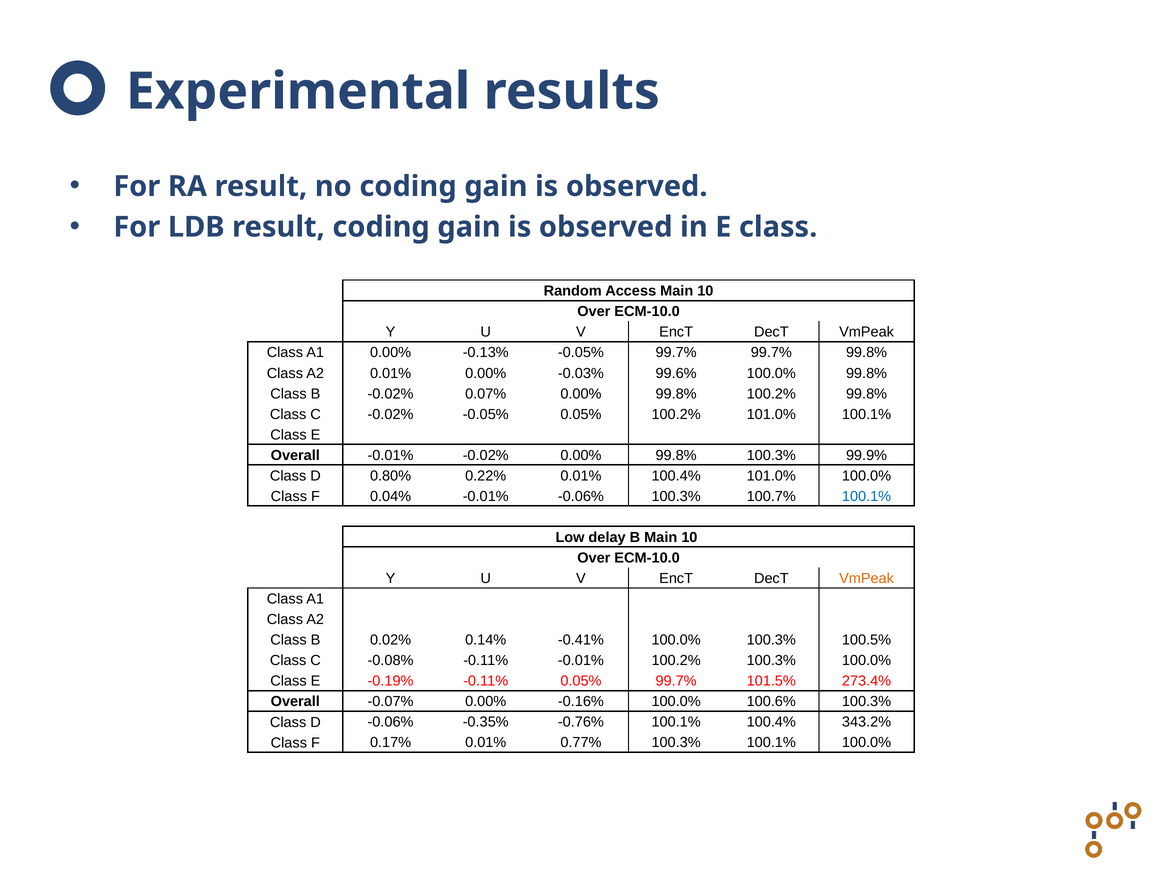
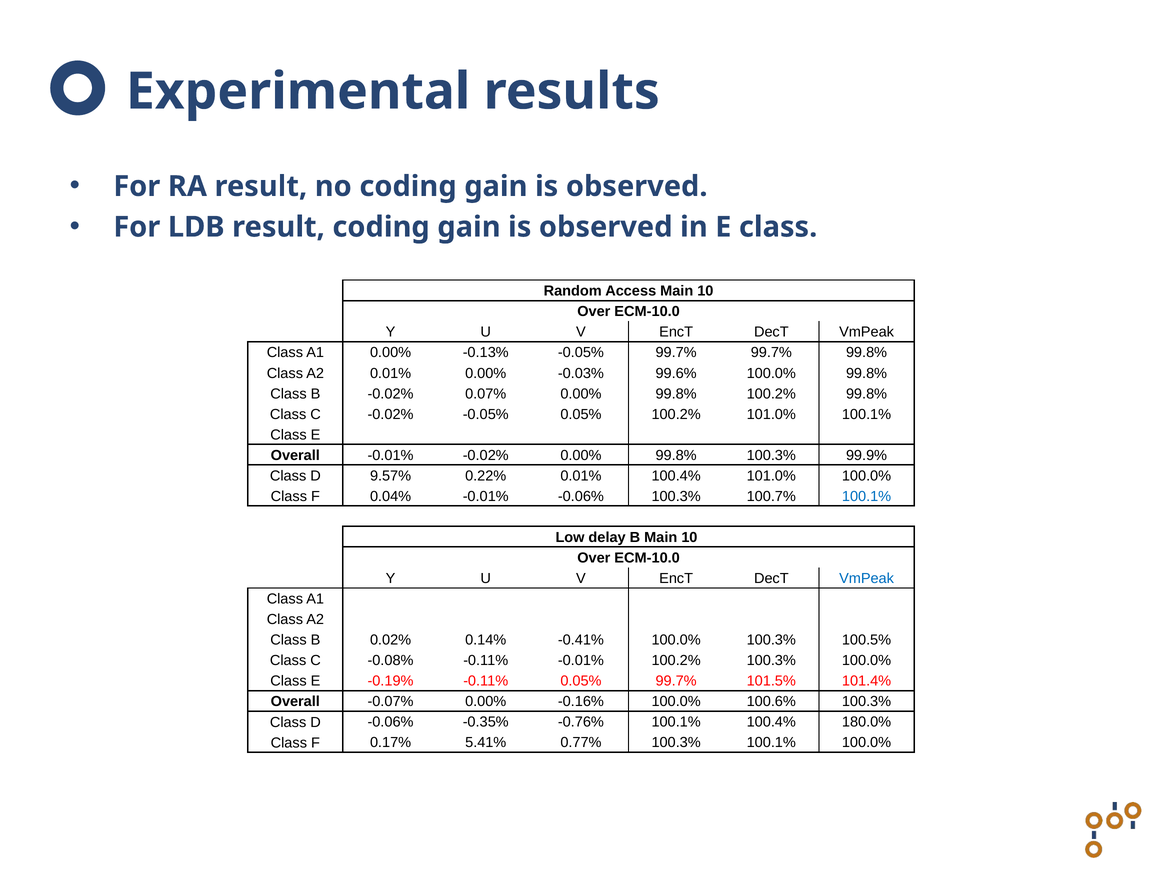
0.80%: 0.80% -> 9.57%
VmPeak at (867, 579) colour: orange -> blue
273.4%: 273.4% -> 101.4%
343.2%: 343.2% -> 180.0%
0.17% 0.01%: 0.01% -> 5.41%
